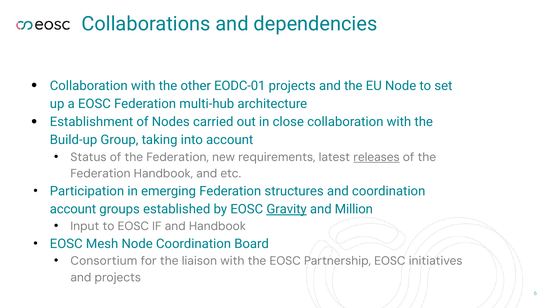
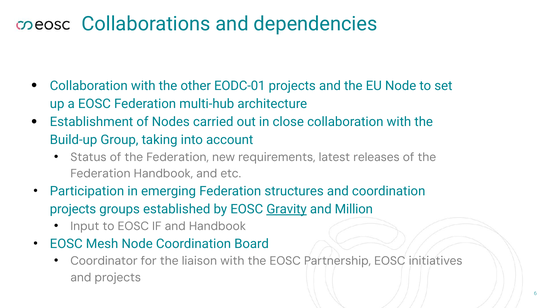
releases underline: present -> none
account at (73, 209): account -> projects
Consortium: Consortium -> Coordinator
